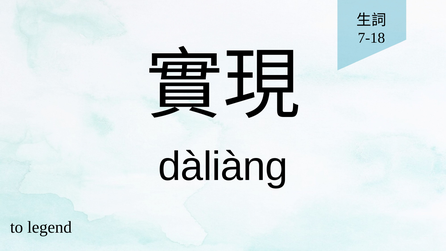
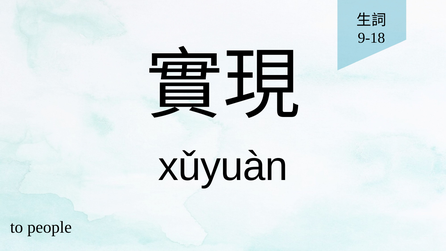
7-18: 7-18 -> 9-18
dàliàng: dàliàng -> xǔyuàn
legend: legend -> people
